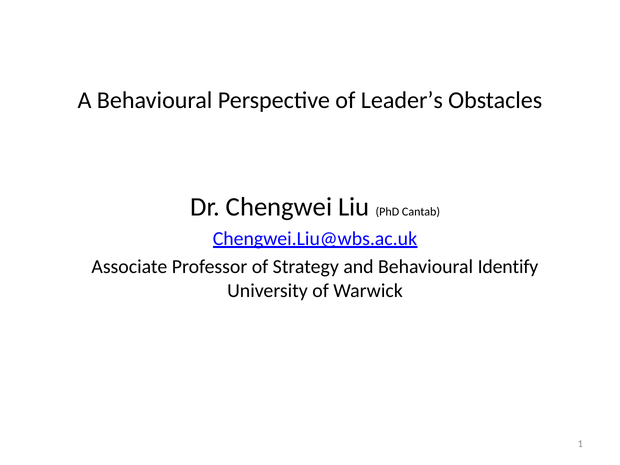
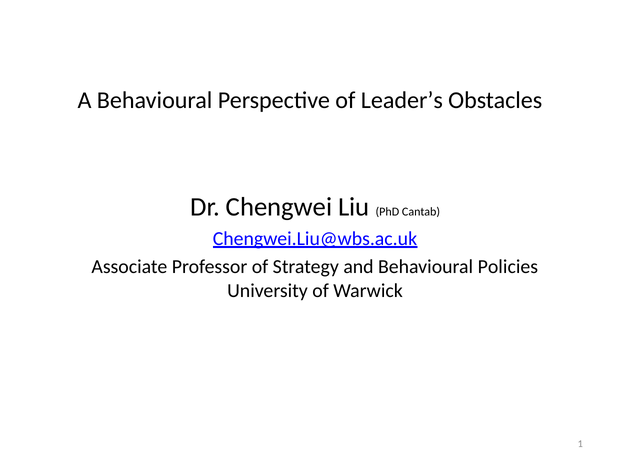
Identify: Identify -> Policies
